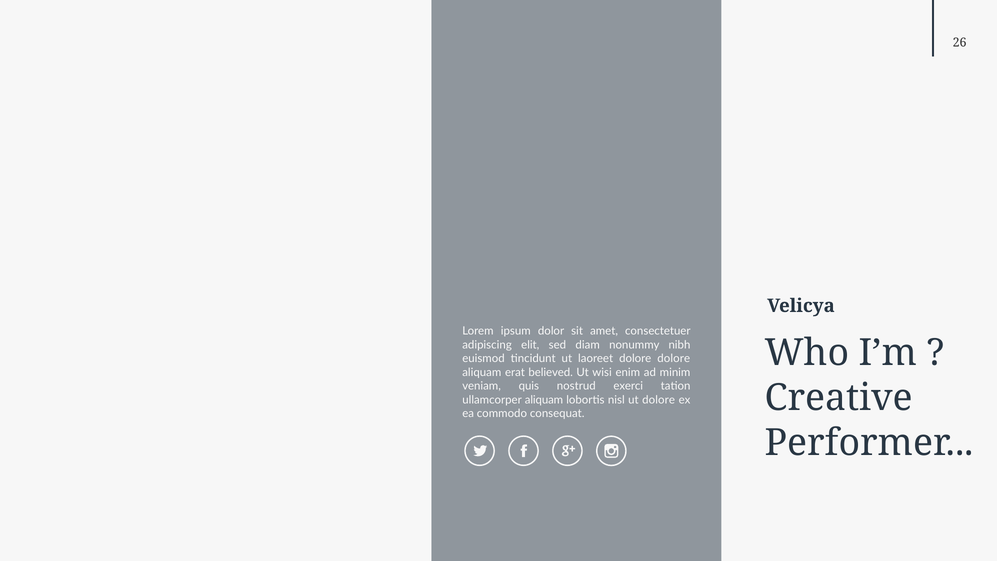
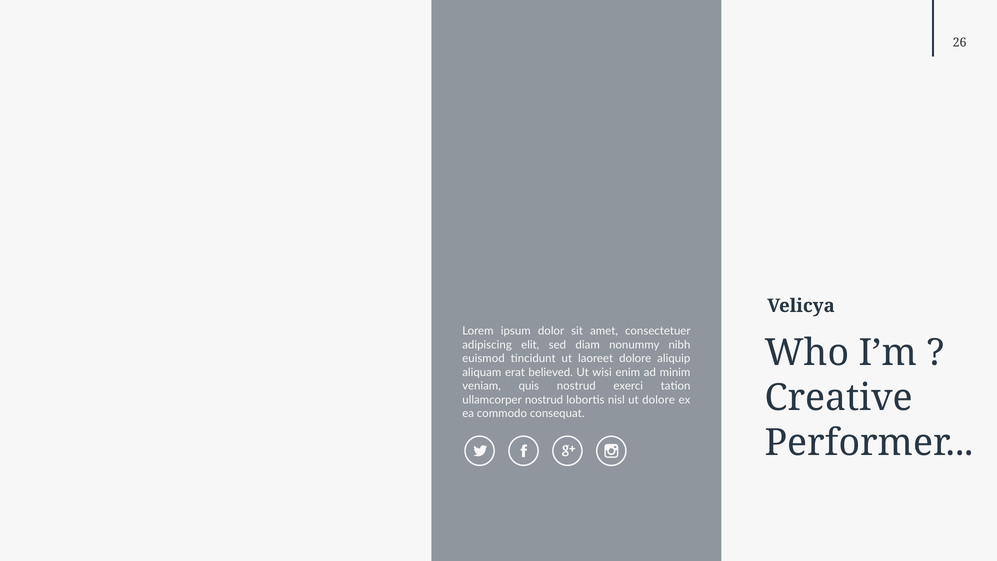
dolore dolore: dolore -> aliquip
ullamcorper aliquam: aliquam -> nostrud
